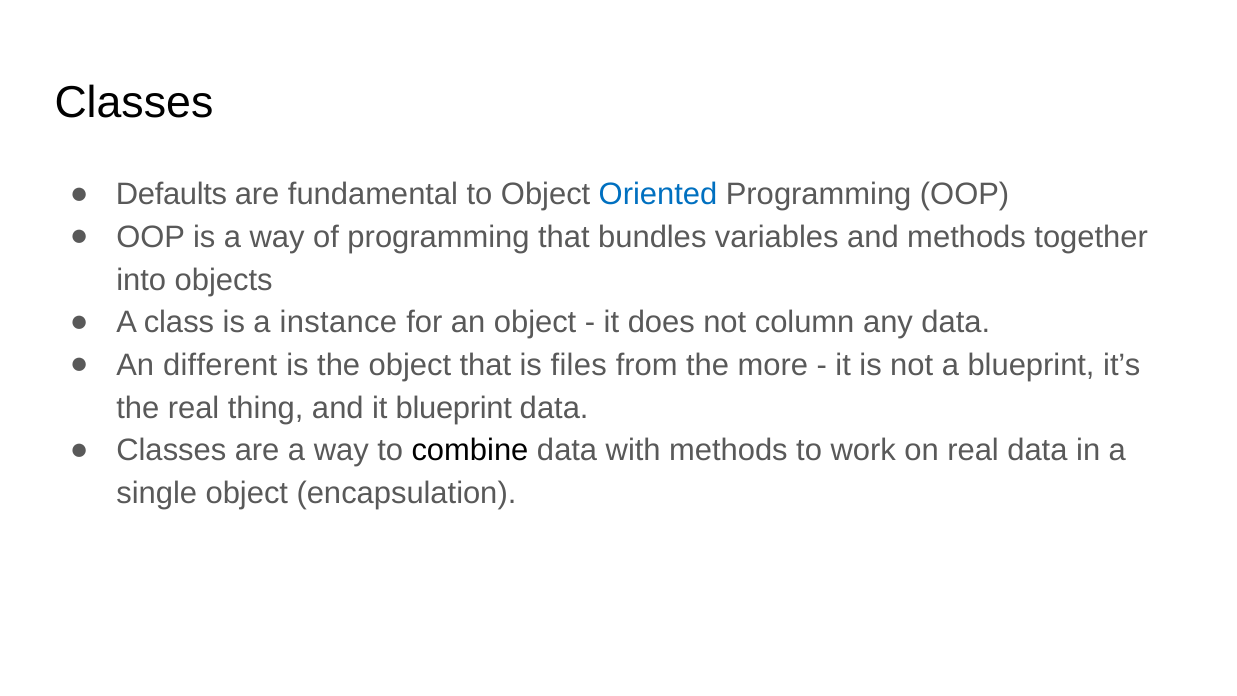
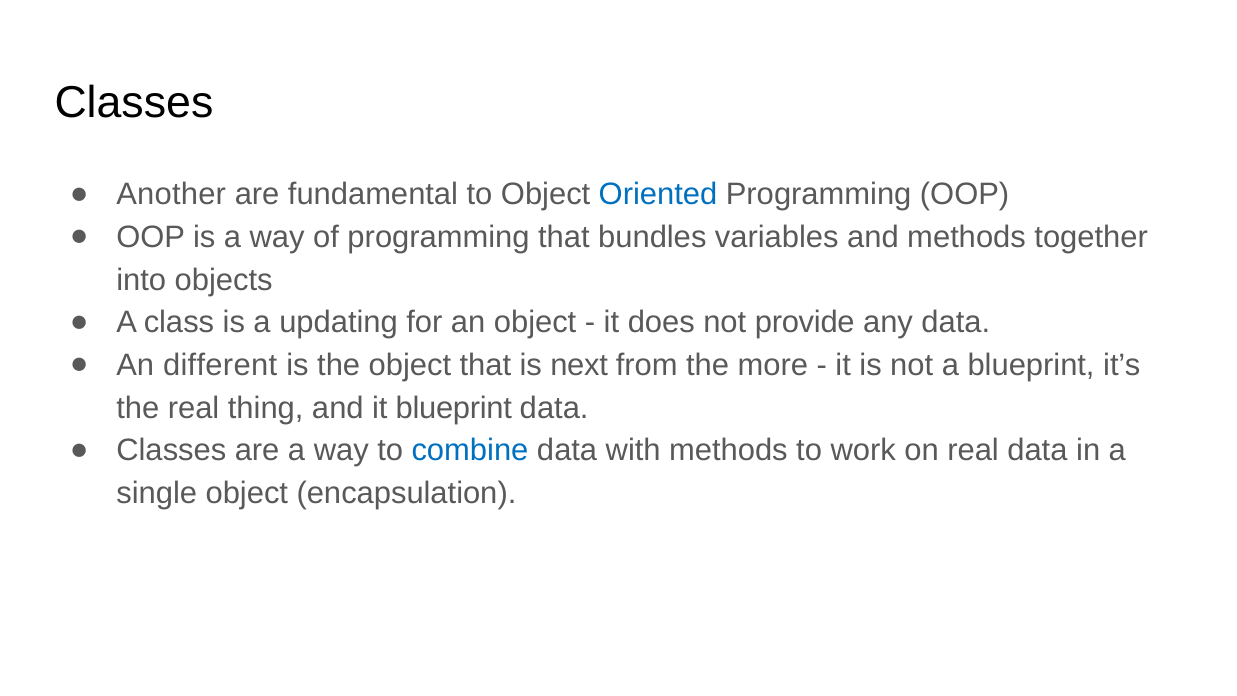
Defaults: Defaults -> Another
instance: instance -> updating
column: column -> provide
files: files -> next
combine colour: black -> blue
